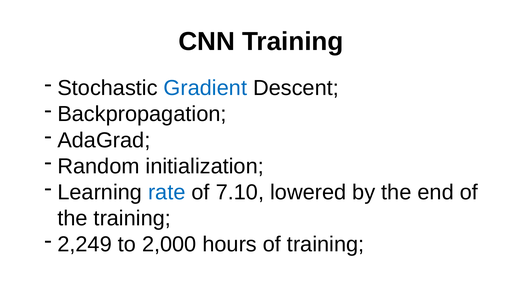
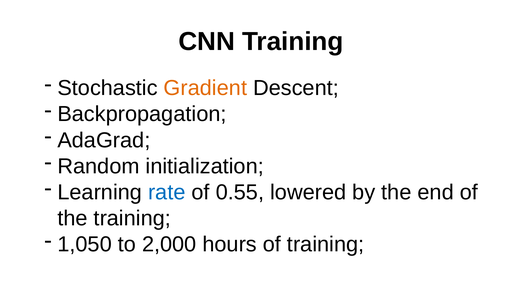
Gradient colour: blue -> orange
7.10: 7.10 -> 0.55
2,249: 2,249 -> 1,050
